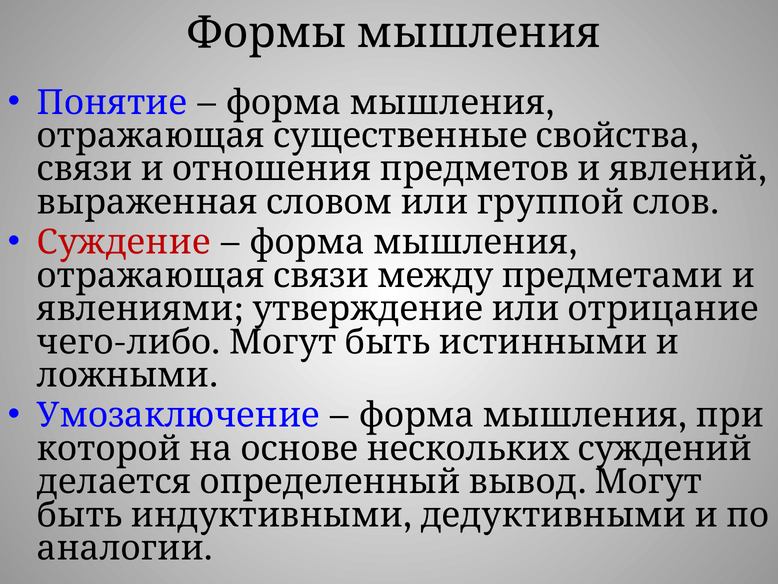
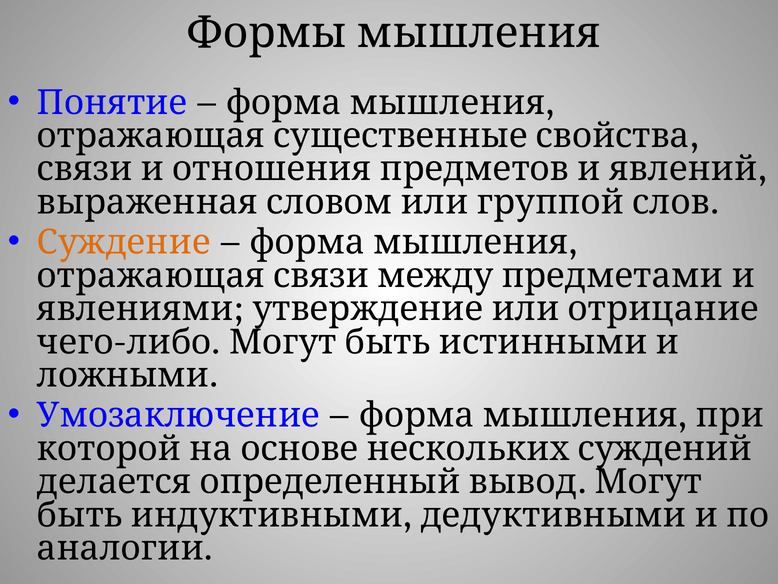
Суждение colour: red -> orange
